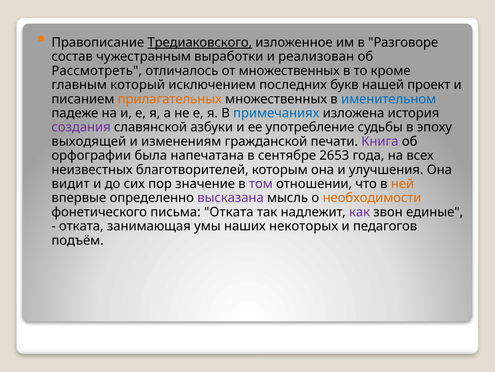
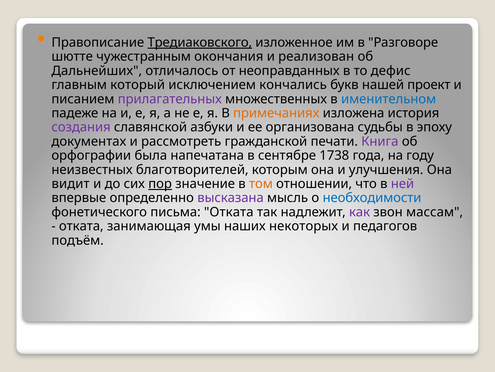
состав: состав -> шютте
выработки: выработки -> окончания
Рассмотреть: Рассмотреть -> Дальнейших
от множественных: множественных -> неоправданных
кроме: кроме -> дефис
последних: последних -> кончались
прилагательных colour: orange -> purple
примечаниях colour: blue -> orange
употребление: употребление -> организована
выходящей: выходящей -> документах
изменениям: изменениям -> рассмотреть
2653: 2653 -> 1738
всех: всех -> году
пор underline: none -> present
том colour: purple -> orange
ней colour: orange -> purple
необходимости colour: orange -> blue
единые: единые -> массам
